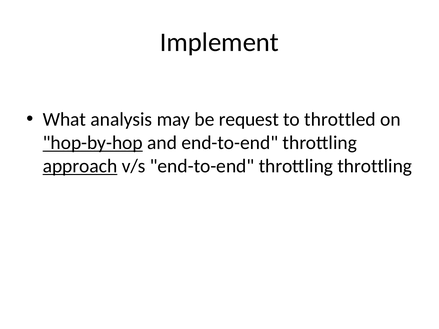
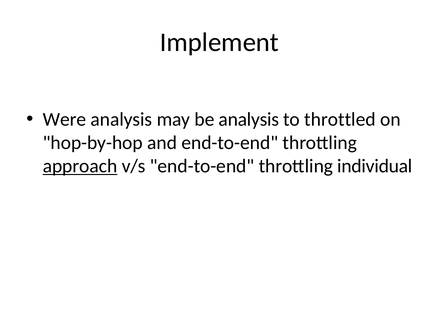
What: What -> Were
be request: request -> analysis
hop-by-hop underline: present -> none
throttling throttling: throttling -> individual
